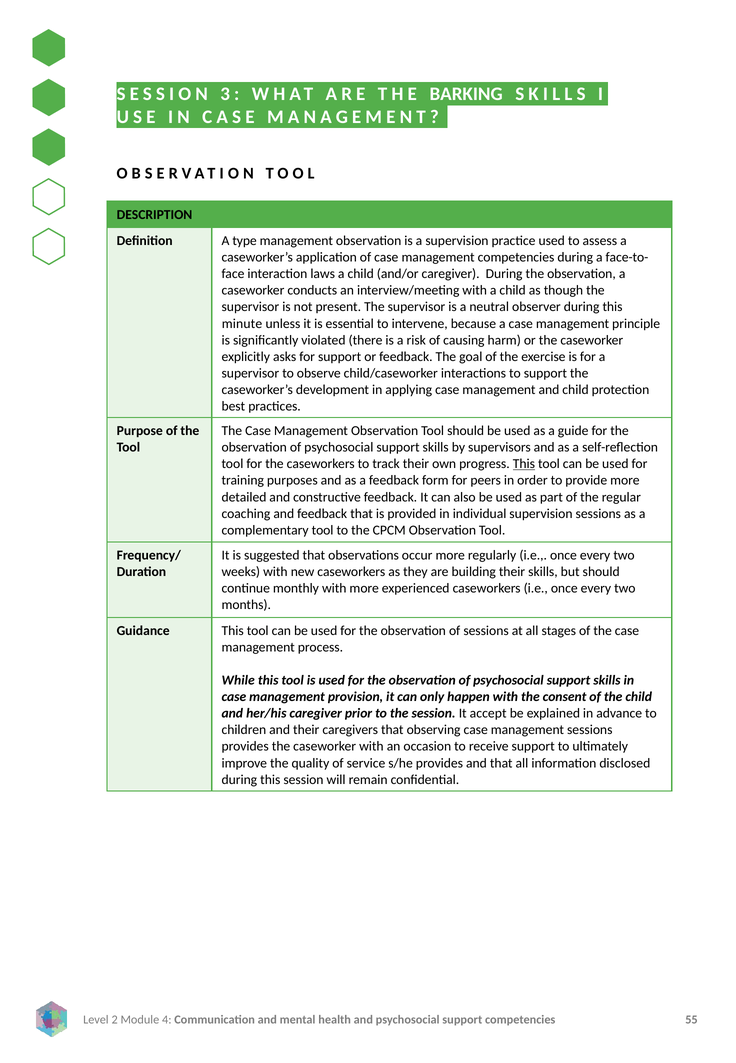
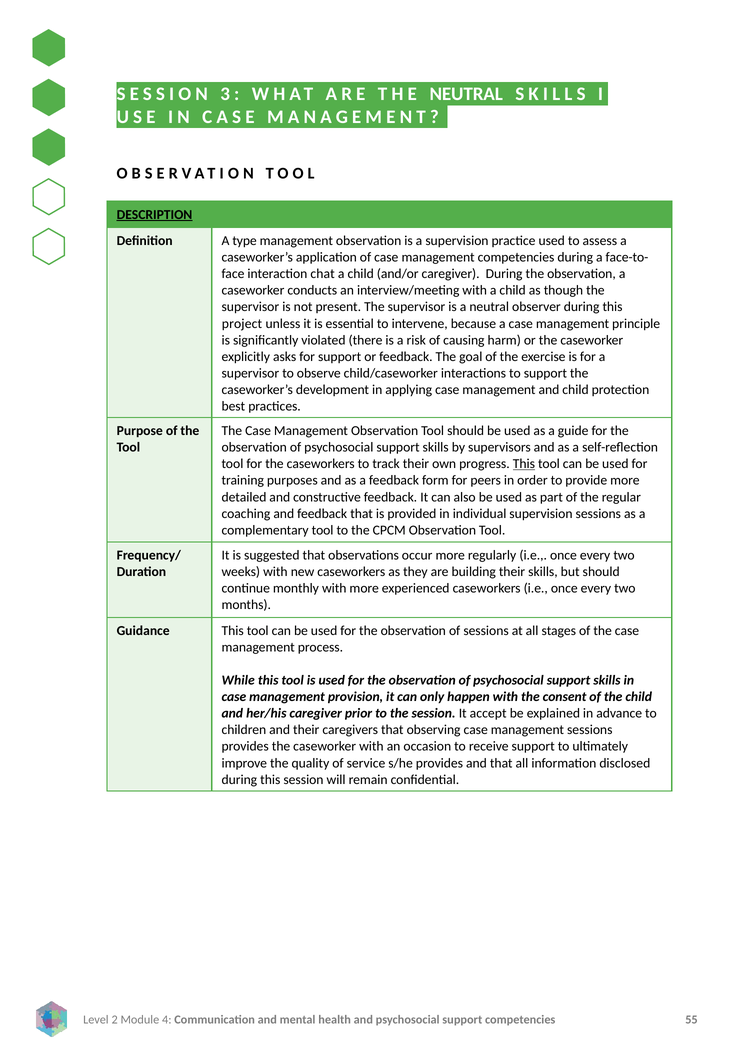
THE BARKING: BARKING -> NEUTRAL
DESCRIPTION underline: none -> present
laws: laws -> chat
minute: minute -> project
